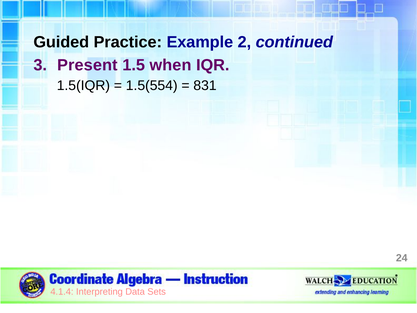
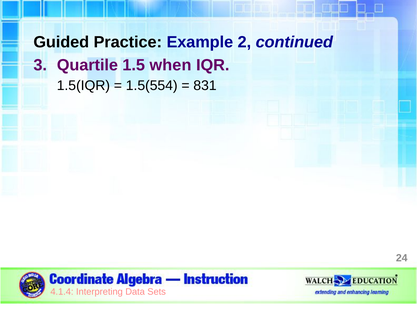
Present: Present -> Quartile
